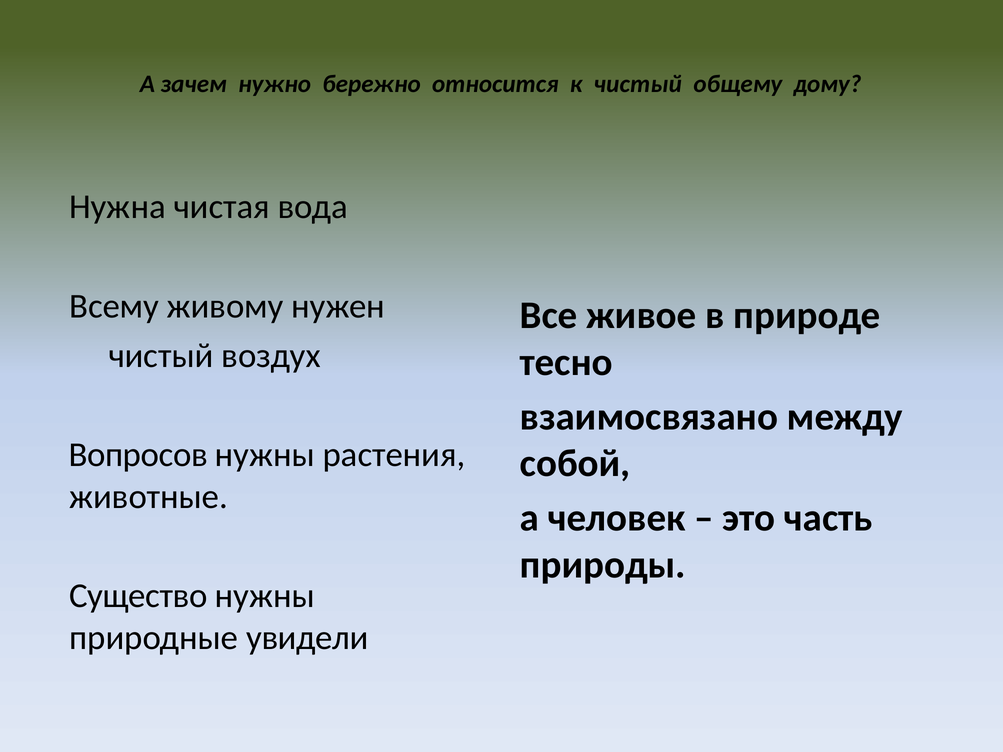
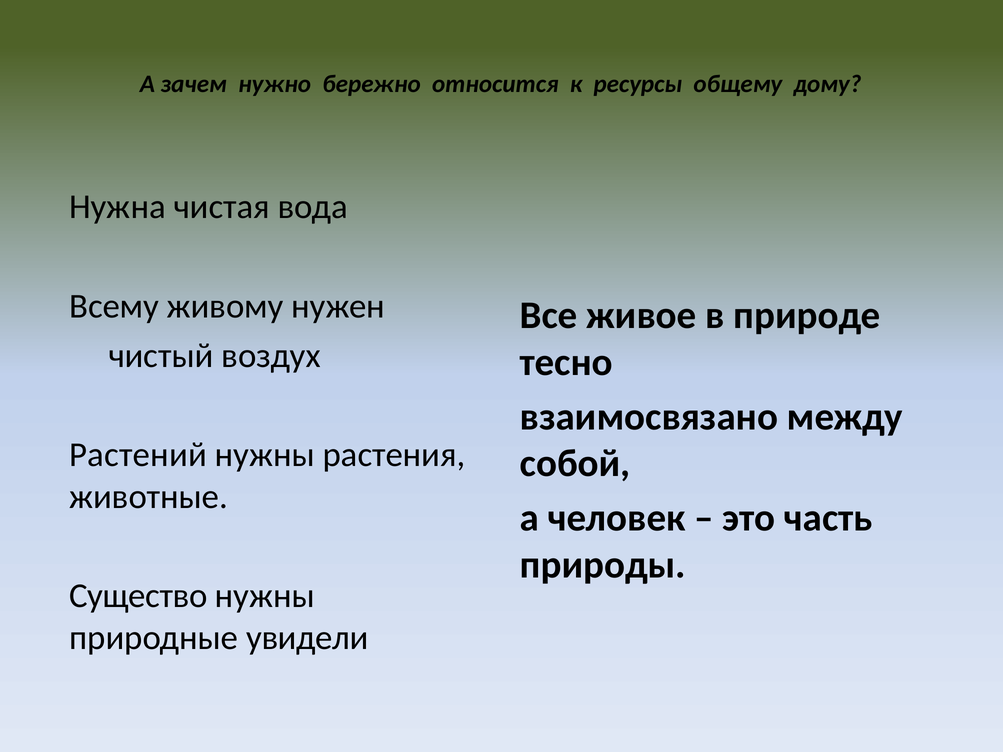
к чистый: чистый -> ресурсы
Вопросов: Вопросов -> Растений
